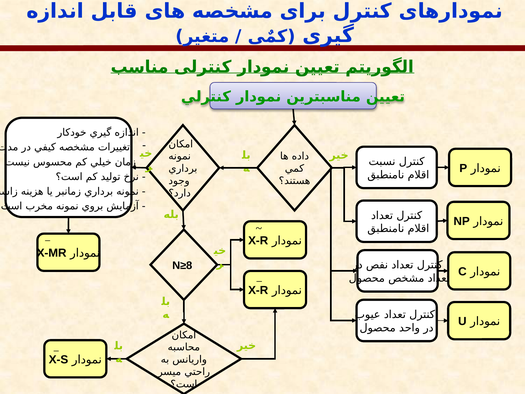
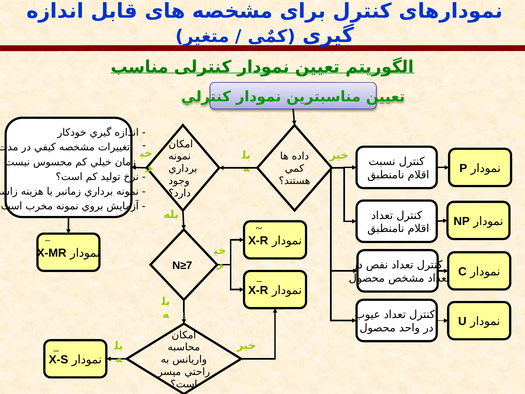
N≥8: N≥8 -> N≥7
